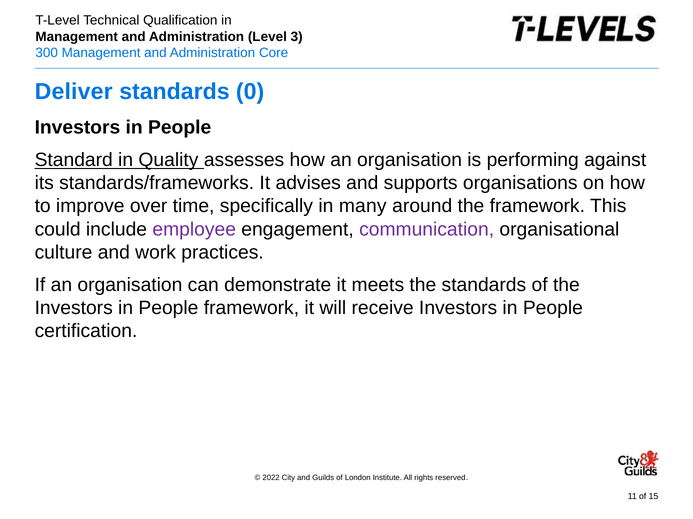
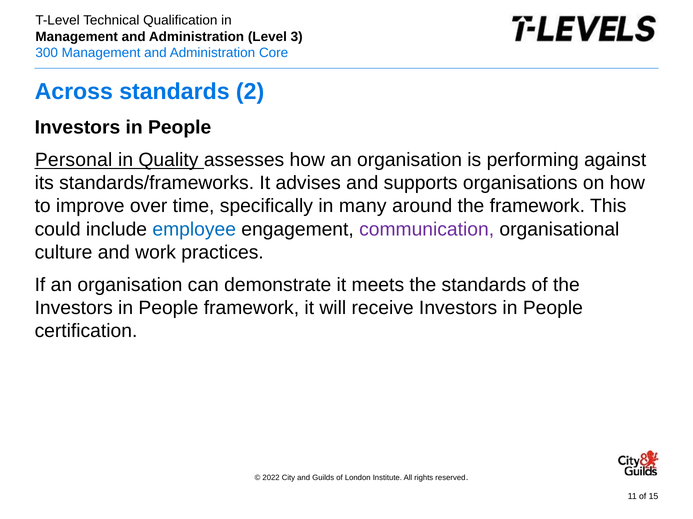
Deliver: Deliver -> Across
0: 0 -> 2
Standard: Standard -> Personal
employee colour: purple -> blue
